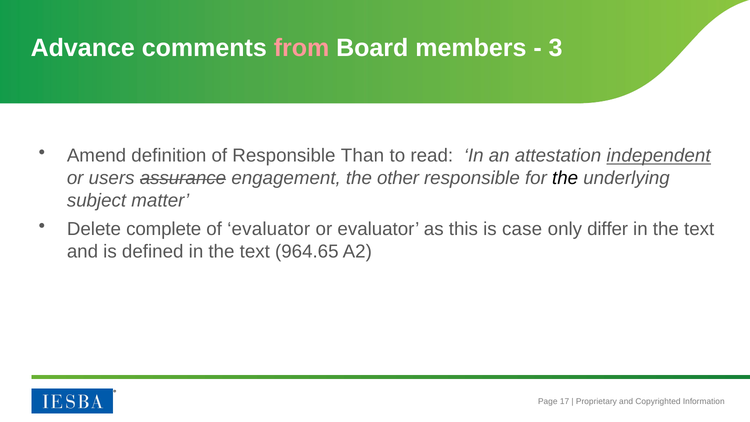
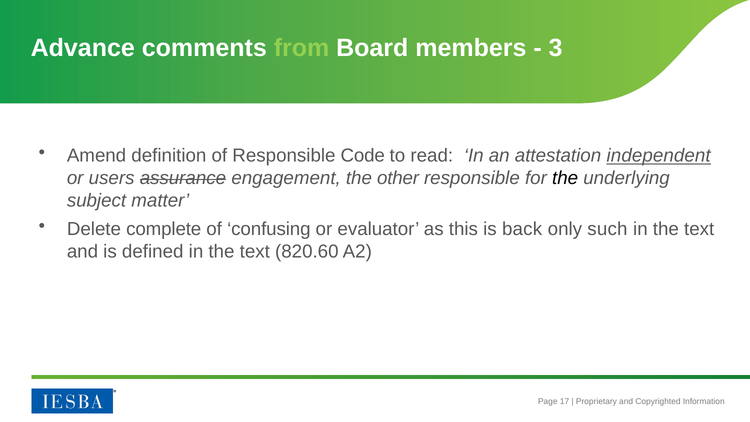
from colour: pink -> light green
Than: Than -> Code
of evaluator: evaluator -> confusing
case: case -> back
differ: differ -> such
964.65: 964.65 -> 820.60
